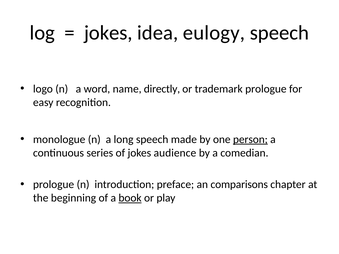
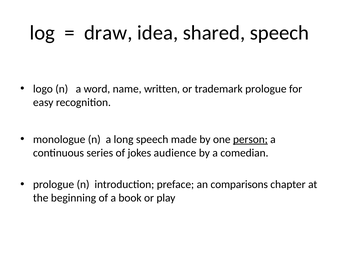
jokes at (108, 33): jokes -> draw
eulogy: eulogy -> shared
directly: directly -> written
book underline: present -> none
